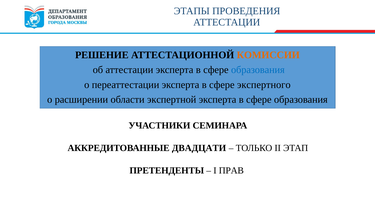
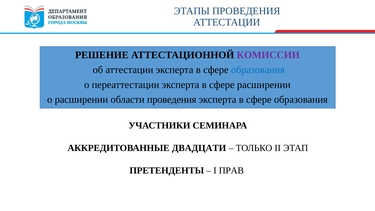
КОМИССИИ colour: orange -> purple
сфере экспертного: экспертного -> расширении
области экспертной: экспертной -> проведения
